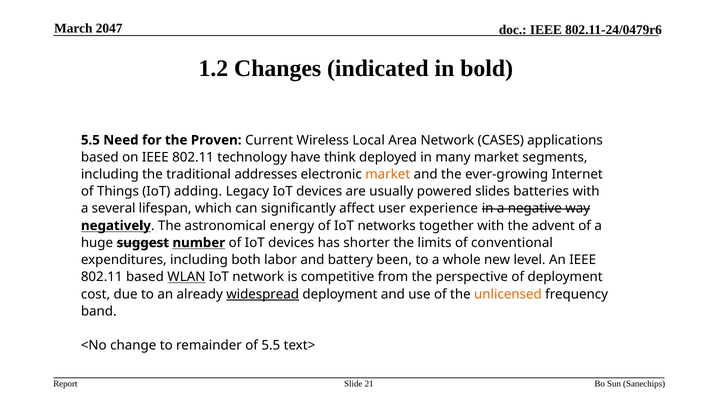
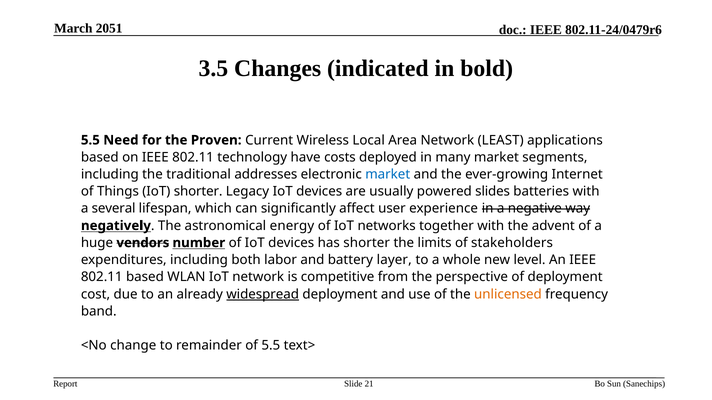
2047: 2047 -> 2051
1.2: 1.2 -> 3.5
CASES: CASES -> LEAST
think: think -> costs
market at (388, 175) colour: orange -> blue
IoT adding: adding -> shorter
suggest: suggest -> vendors
conventional: conventional -> stakeholders
been: been -> layer
WLAN underline: present -> none
